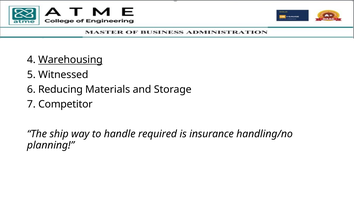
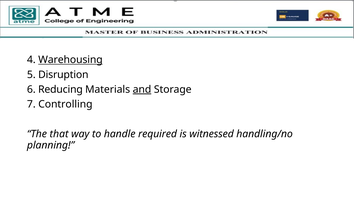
Witnessed: Witnessed -> Disruption
and underline: none -> present
Competitor: Competitor -> Controlling
ship: ship -> that
insurance: insurance -> witnessed
